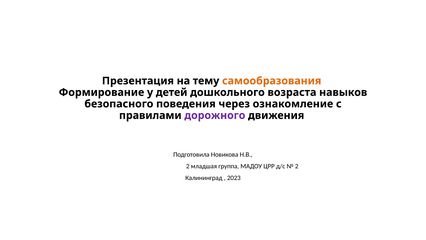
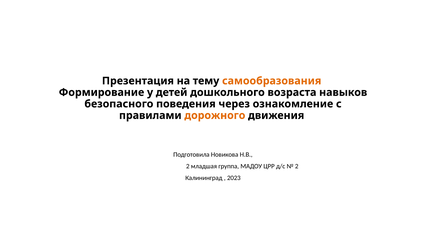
дорожного colour: purple -> orange
